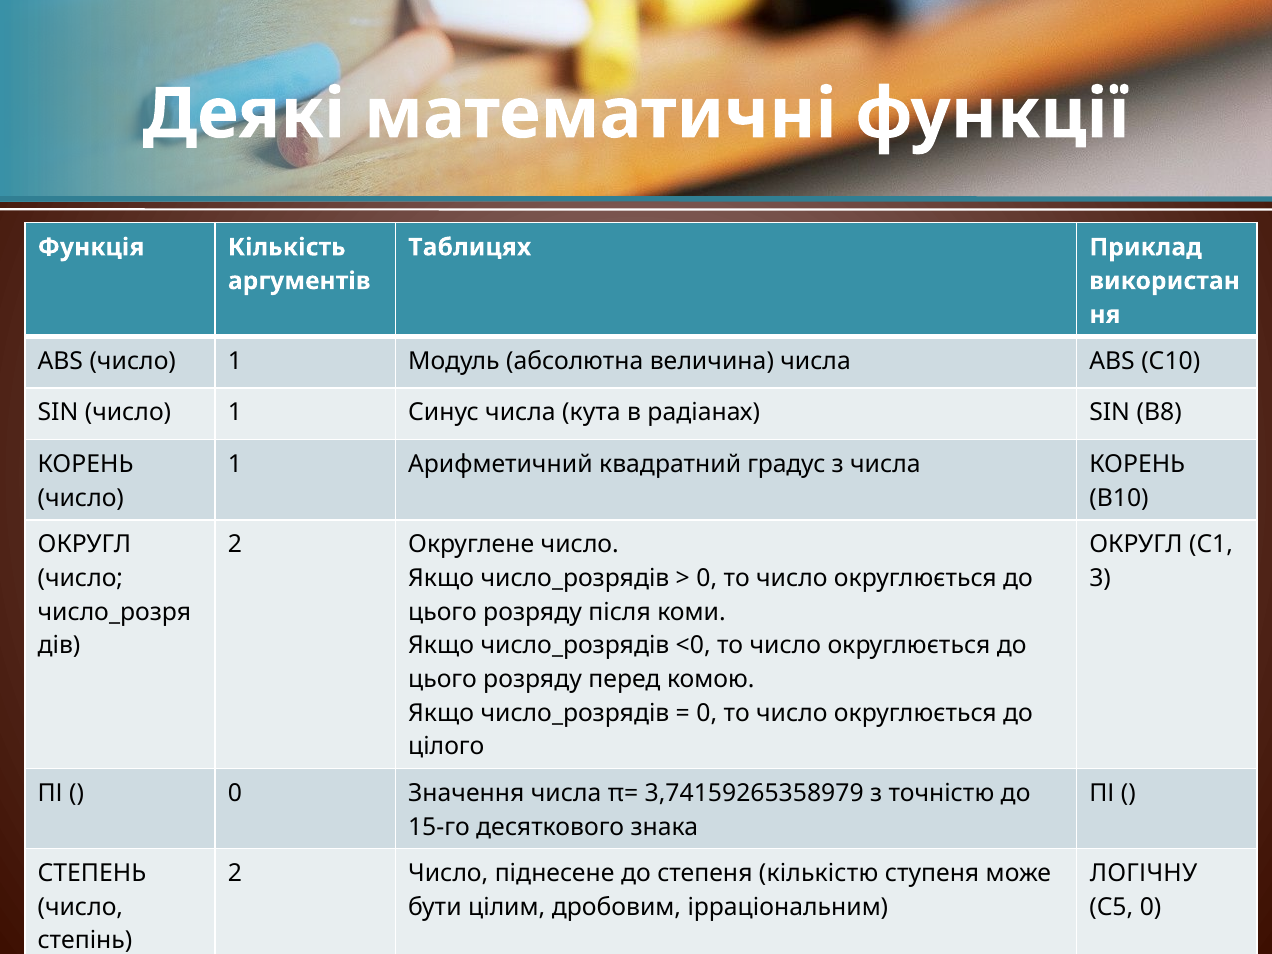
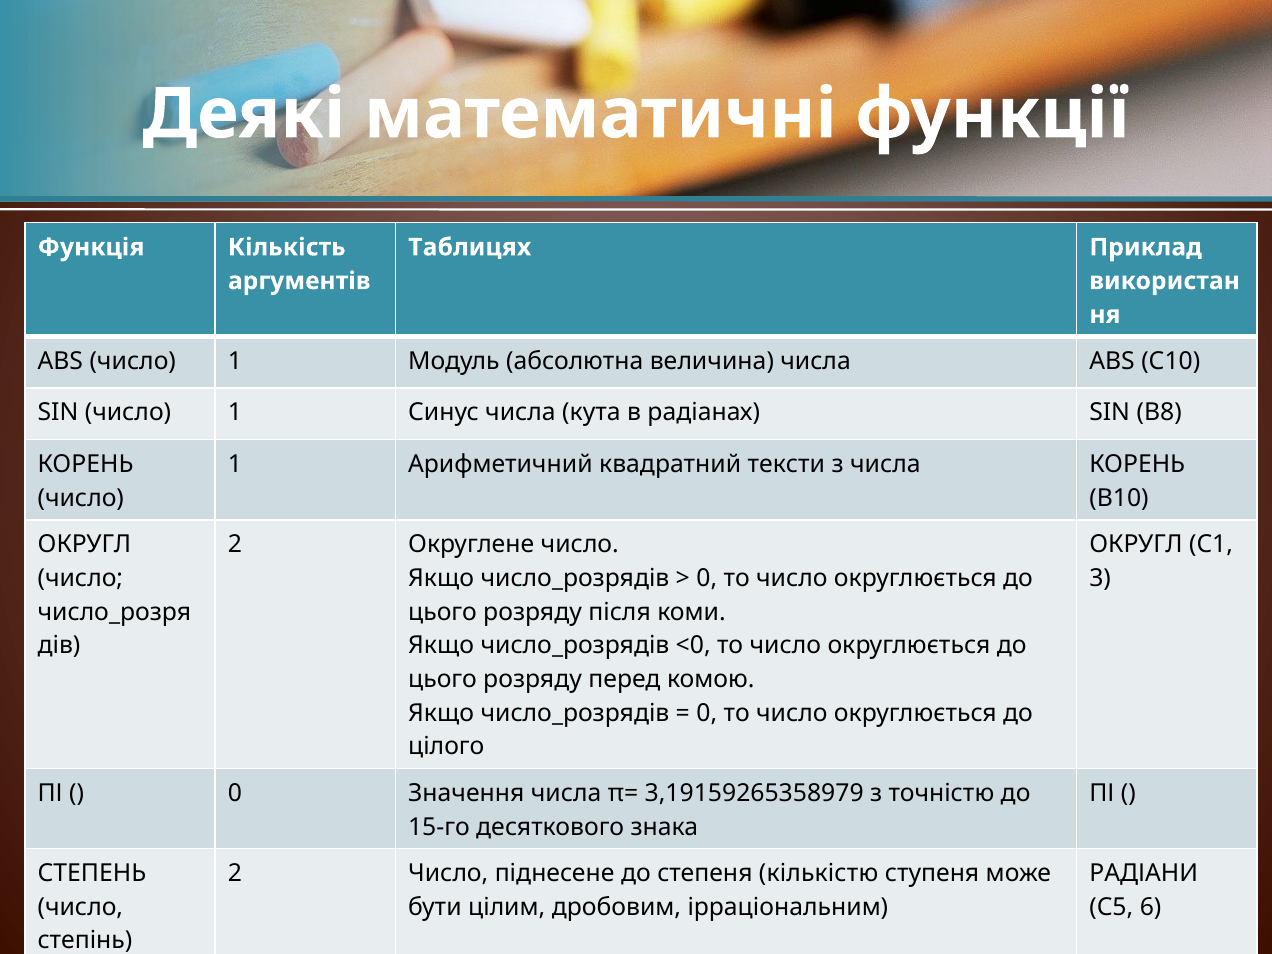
градус: градус -> тексти
3,74159265358979: 3,74159265358979 -> 3,19159265358979
ЛОГІЧНУ: ЛОГІЧНУ -> РАДІАНИ
С5 0: 0 -> 6
